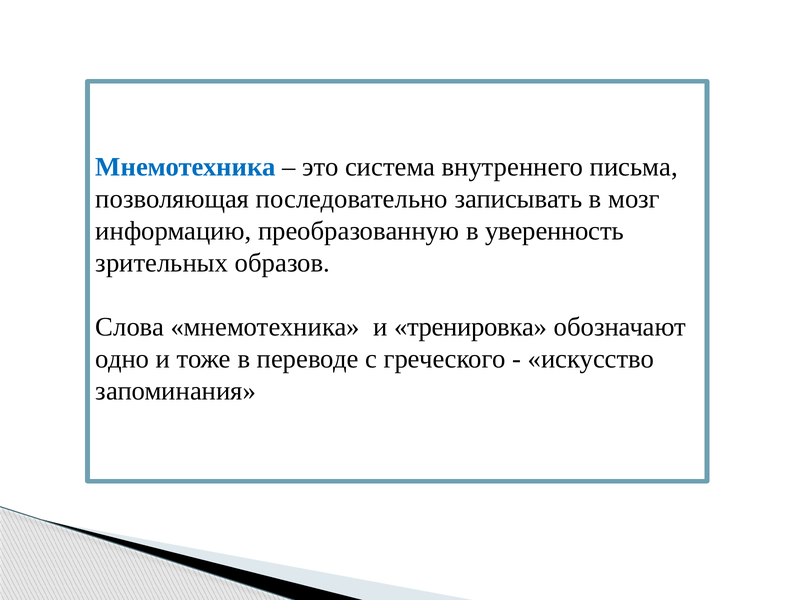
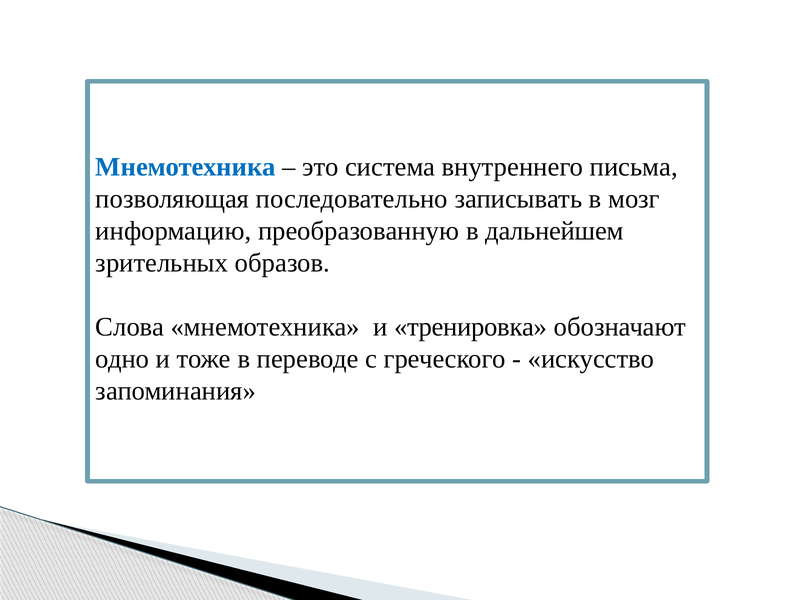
уверенность: уверенность -> дальнейшем
